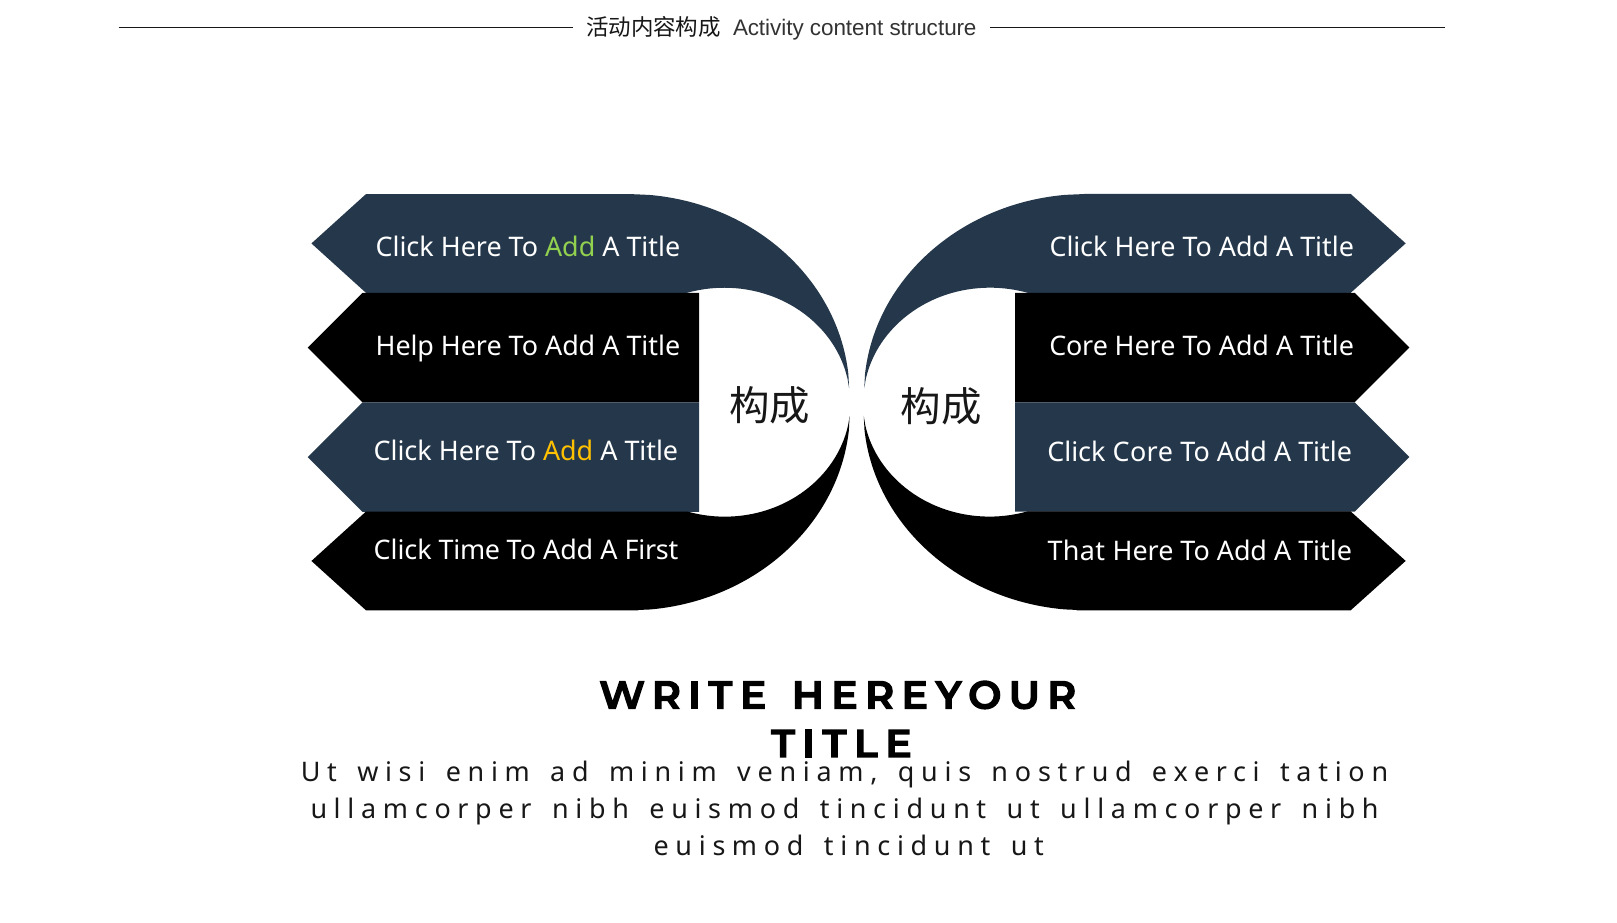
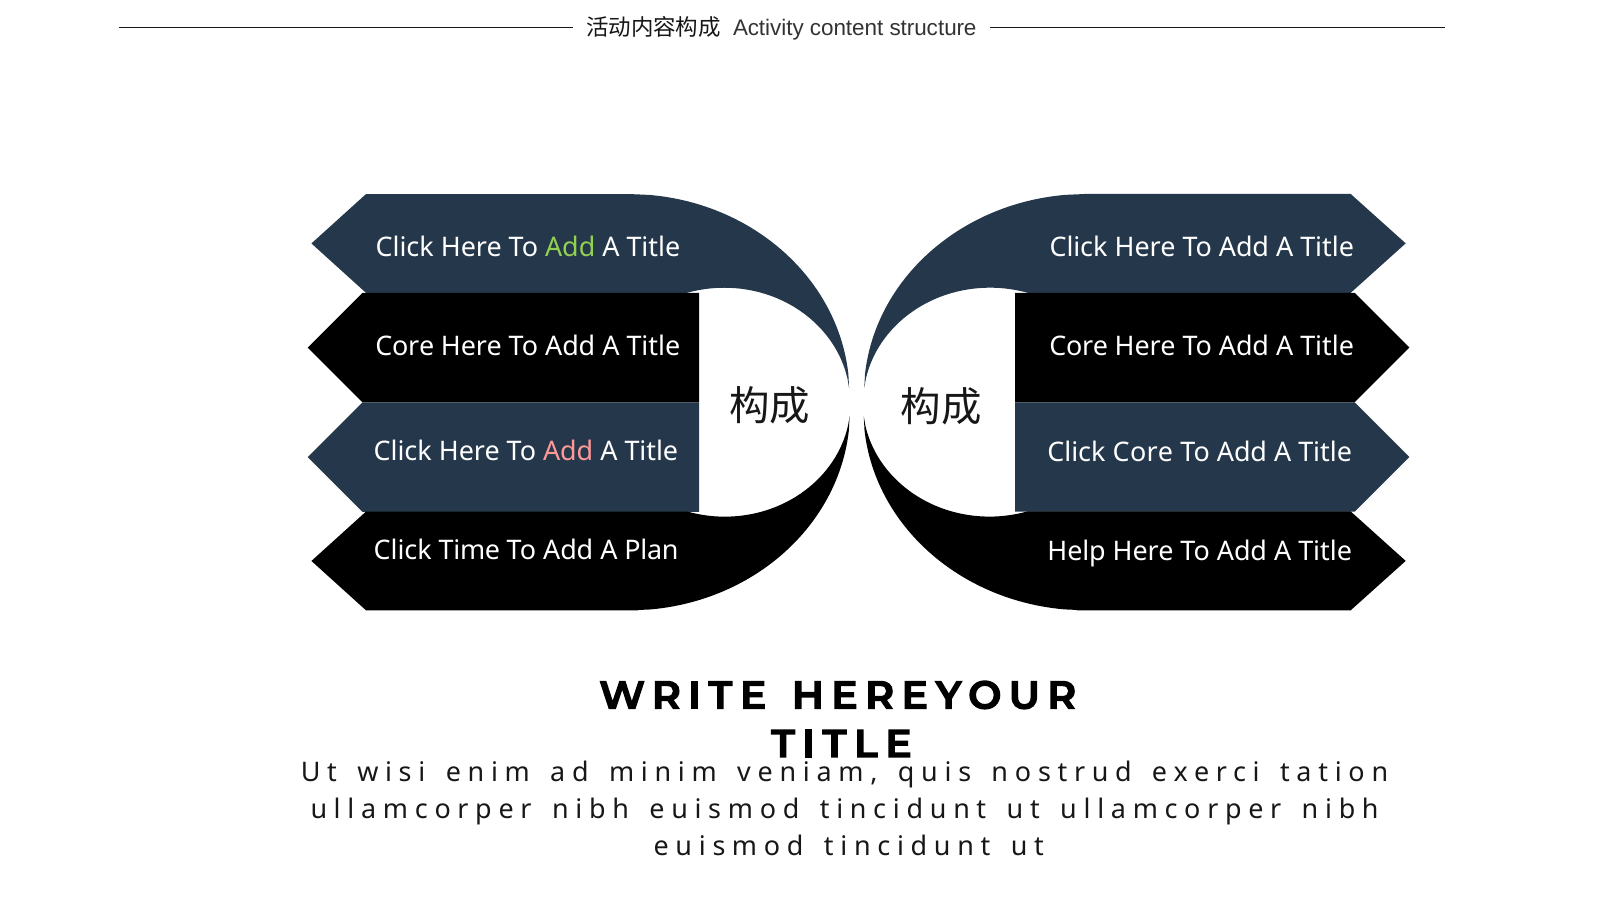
Help at (405, 346): Help -> Core
Add at (568, 452) colour: yellow -> pink
First: First -> Plan
That: That -> Help
